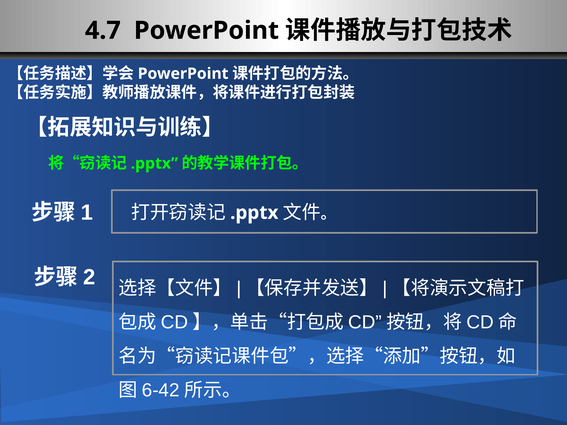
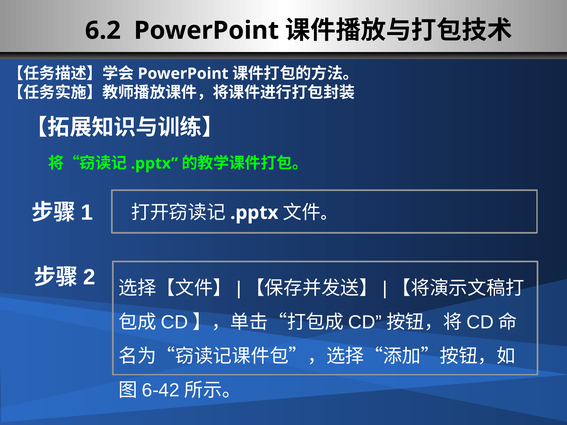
4.7: 4.7 -> 6.2
